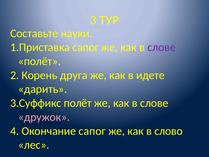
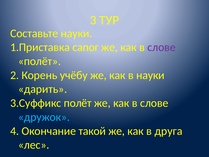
друга: друга -> учёбу
в идете: идете -> науки
дружок colour: pink -> light blue
Окончание сапог: сапог -> такой
слово: слово -> друга
